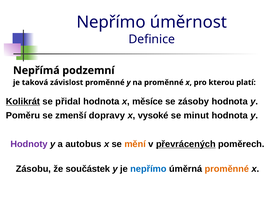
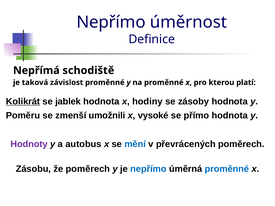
podzemní: podzemní -> schodiště
přidal: přidal -> jablek
měsíce: měsíce -> hodiny
dopravy: dopravy -> umožnili
minut: minut -> přímo
mění colour: orange -> blue
převrácených underline: present -> none
že součástek: součástek -> poměrech
proměnné at (227, 169) colour: orange -> blue
